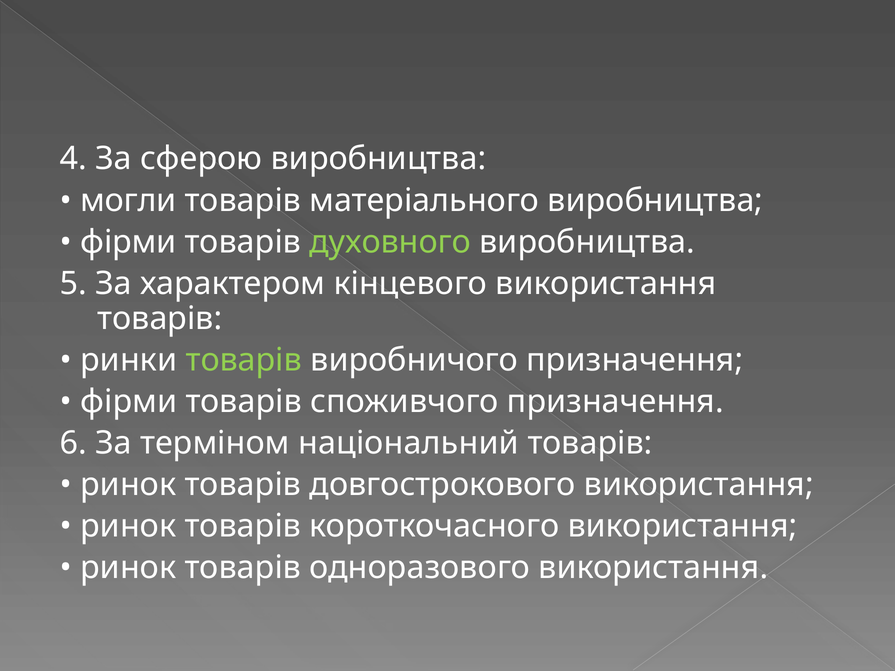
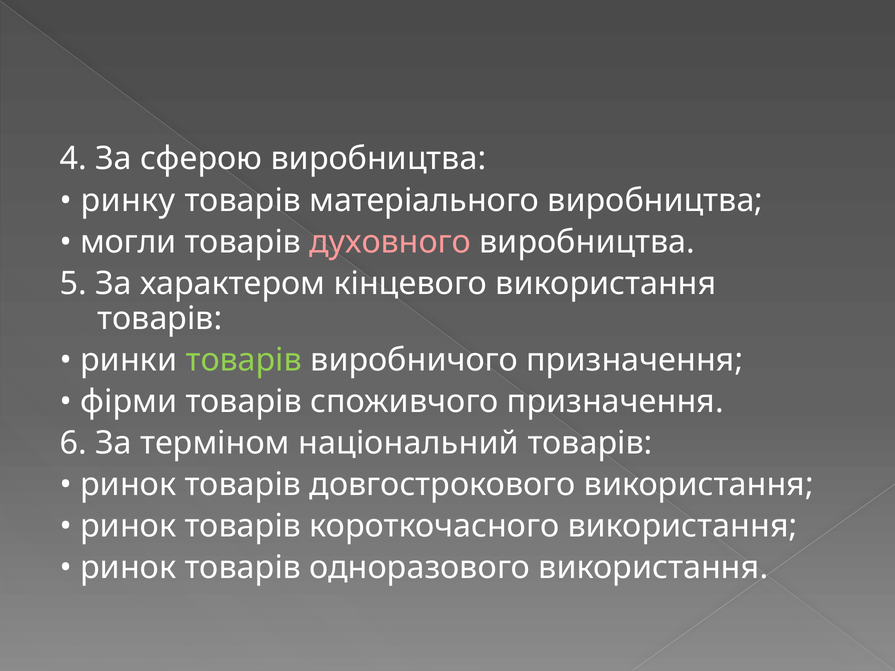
могли: могли -> ринку
фірми at (128, 242): фірми -> могли
духовного colour: light green -> pink
